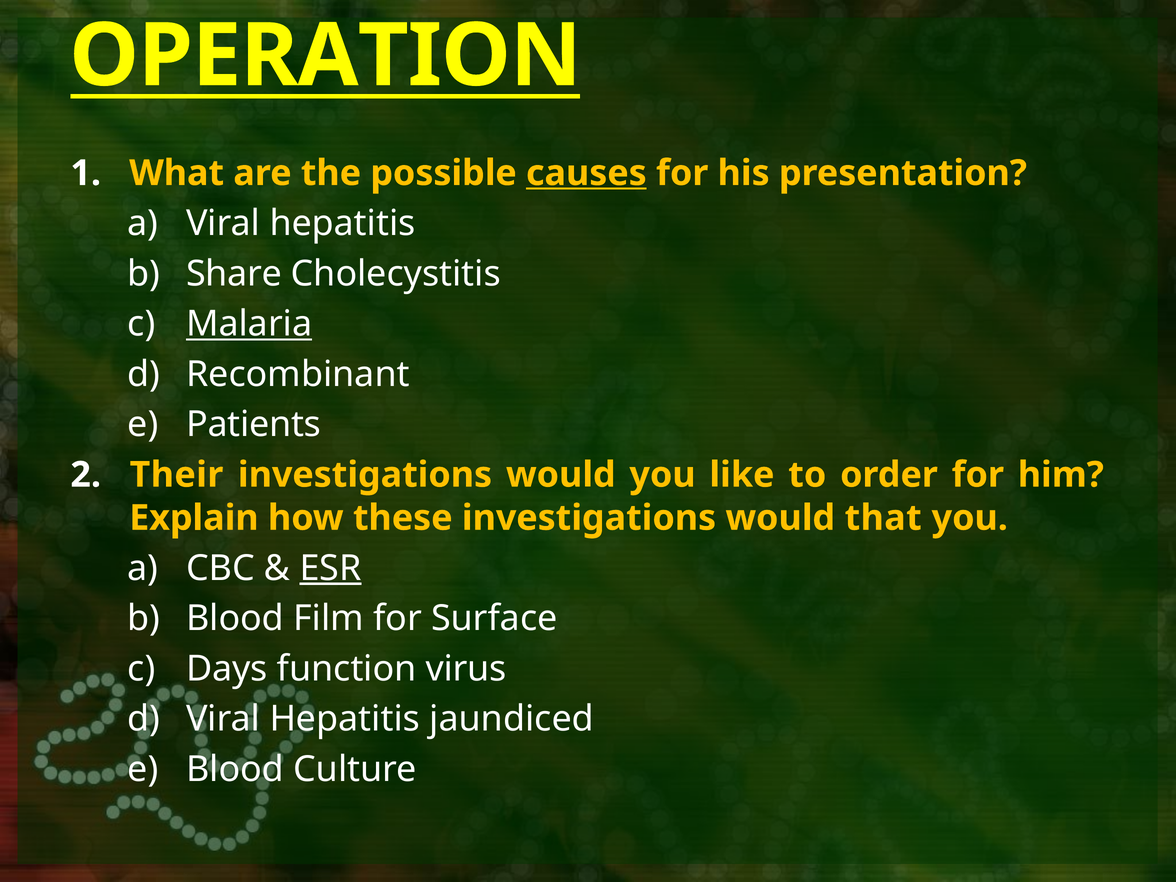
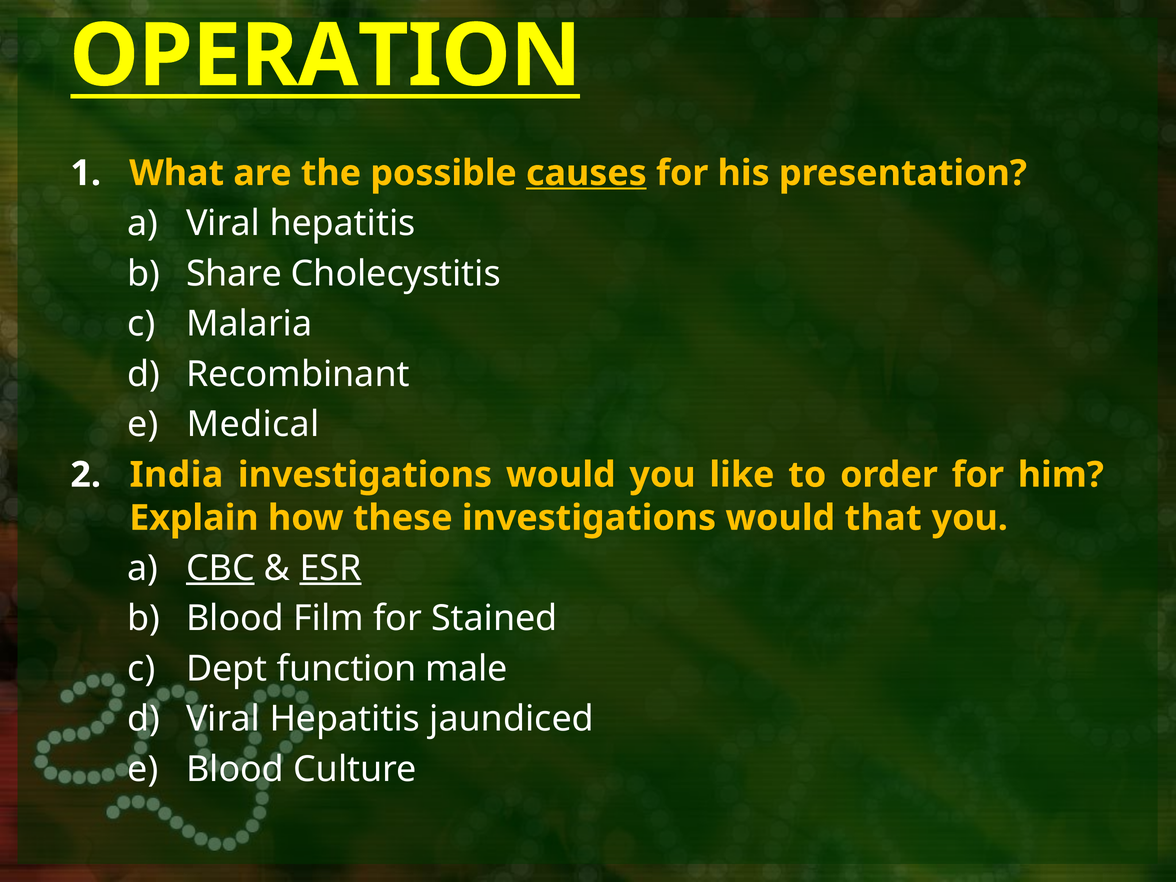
Malaria underline: present -> none
Patients: Patients -> Medical
Their: Their -> India
CBC underline: none -> present
Surface: Surface -> Stained
Days: Days -> Dept
virus: virus -> male
